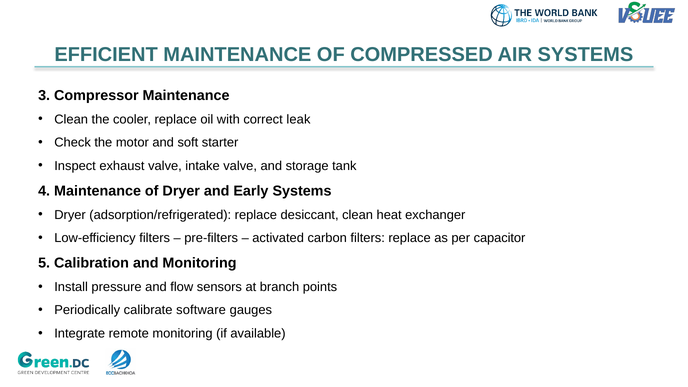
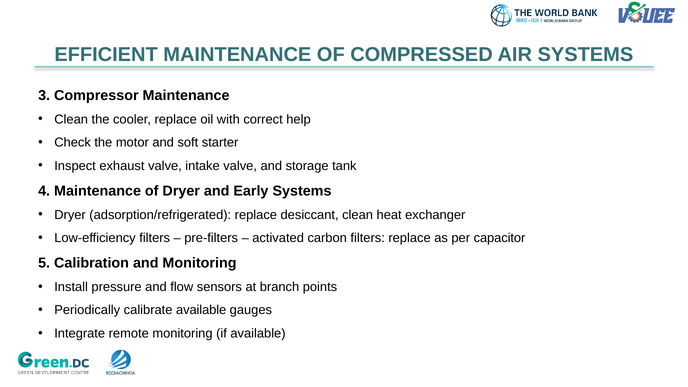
leak: leak -> help
calibrate software: software -> available
